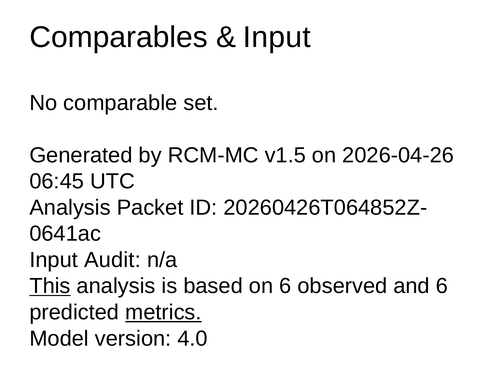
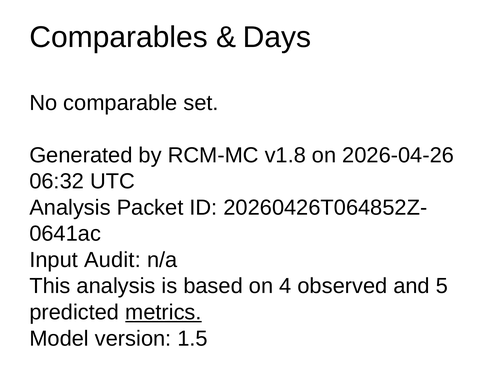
Input at (277, 37): Input -> Days
v1.5: v1.5 -> v1.8
06:45: 06:45 -> 06:32
This underline: present -> none
on 6: 6 -> 4
and 6: 6 -> 5
4.0: 4.0 -> 1.5
